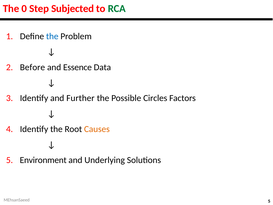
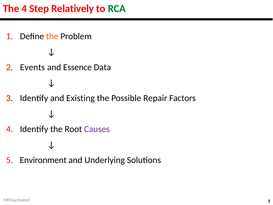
The 0: 0 -> 4
Subjected: Subjected -> Relatively
the at (52, 36) colour: blue -> orange
Before: Before -> Events
Further: Further -> Existing
Circles: Circles -> Repair
Causes colour: orange -> purple
